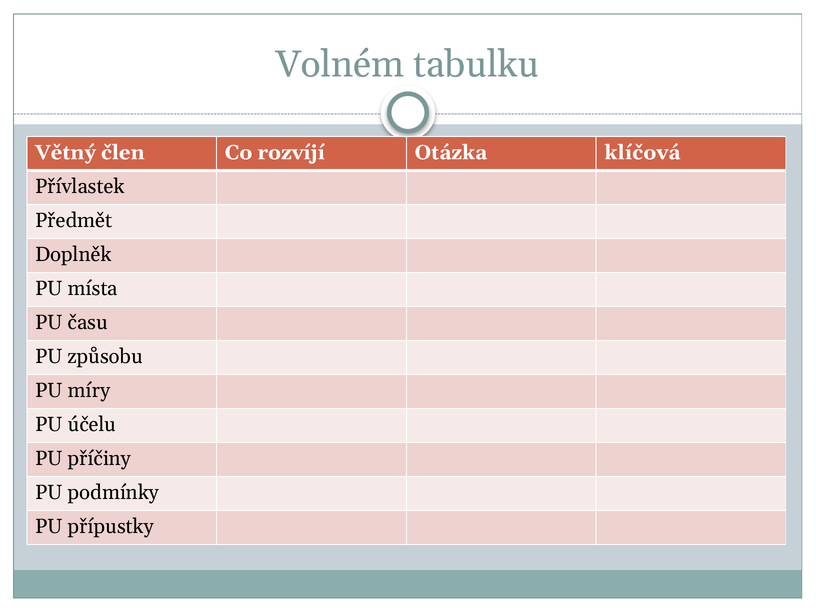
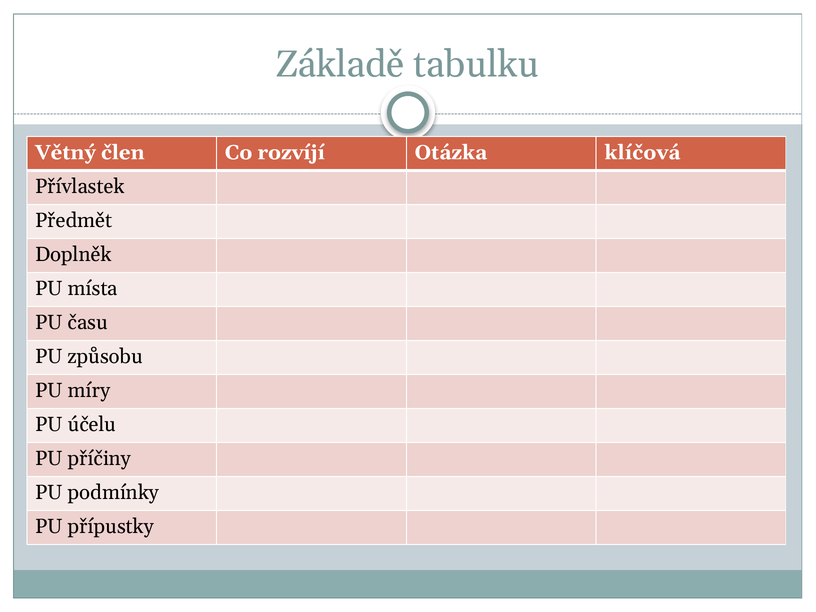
Volném: Volném -> Základě
